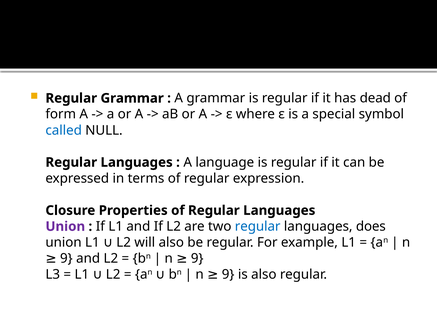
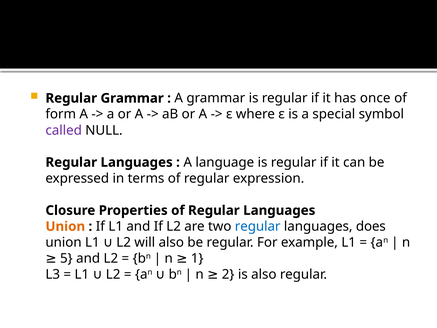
dead: dead -> once
called colour: blue -> purple
Union at (65, 226) colour: purple -> orange
9 at (197, 258): 9 -> 1
9 at (66, 258): 9 -> 5
9 at (228, 274): 9 -> 2
